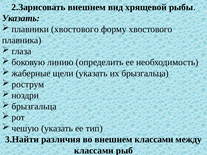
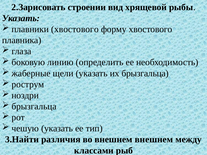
2.Зарисовать внешнем: внешнем -> строении
внешнем классами: классами -> внешнем
